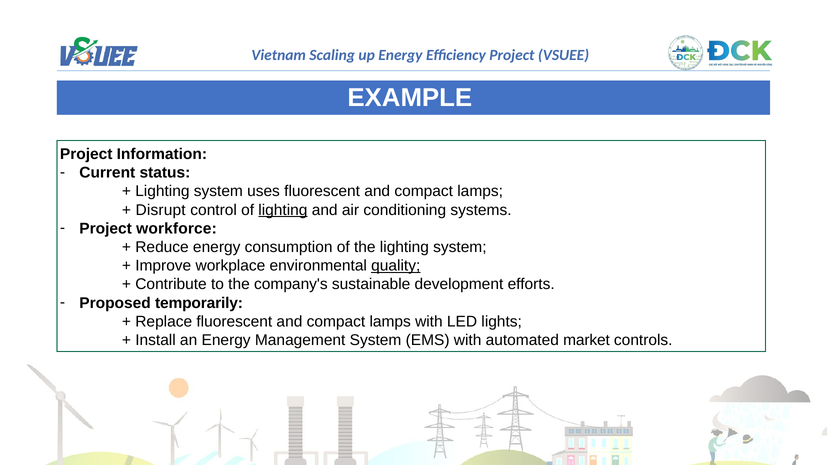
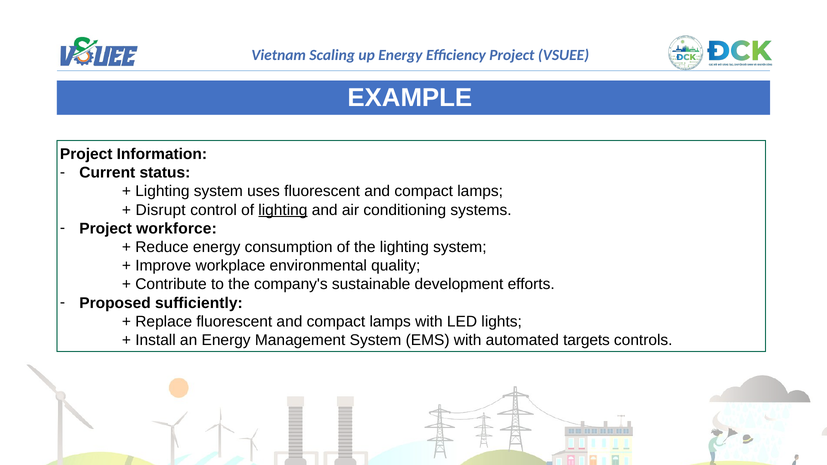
quality underline: present -> none
temporarily: temporarily -> sufficiently
market: market -> targets
